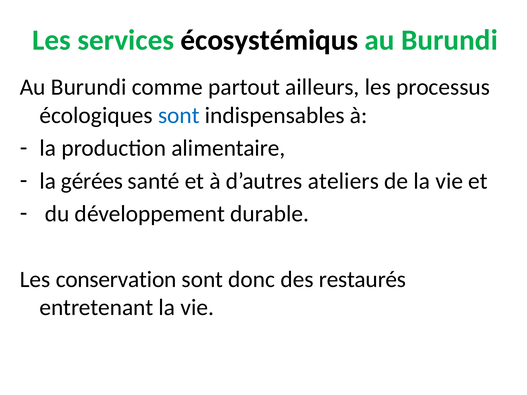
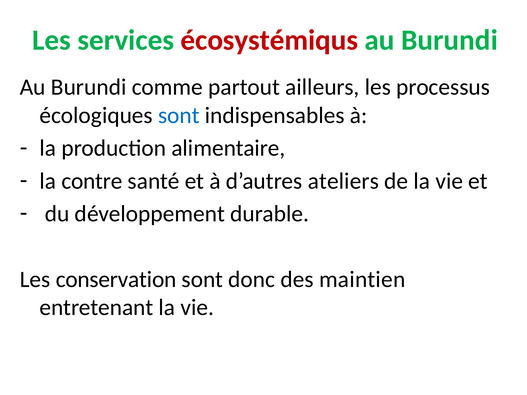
écosystémiqus colour: black -> red
gérées: gérées -> contre
restaurés: restaurés -> maintien
